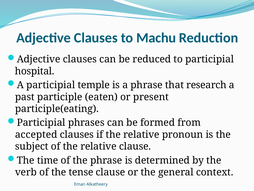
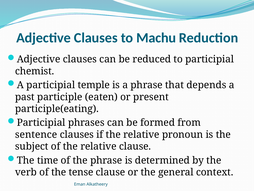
hospital: hospital -> chemist
research: research -> depends
accepted: accepted -> sentence
